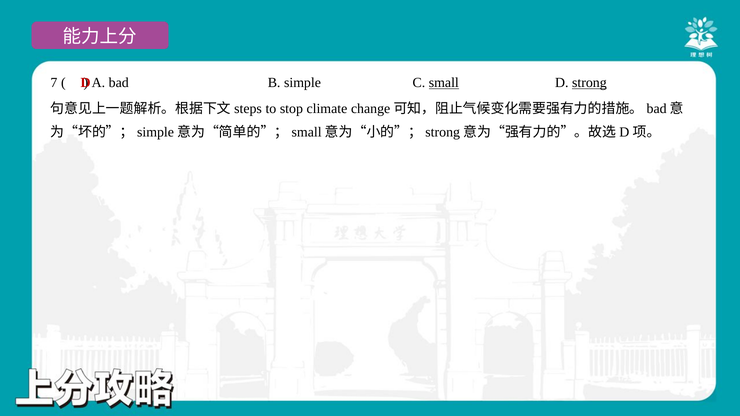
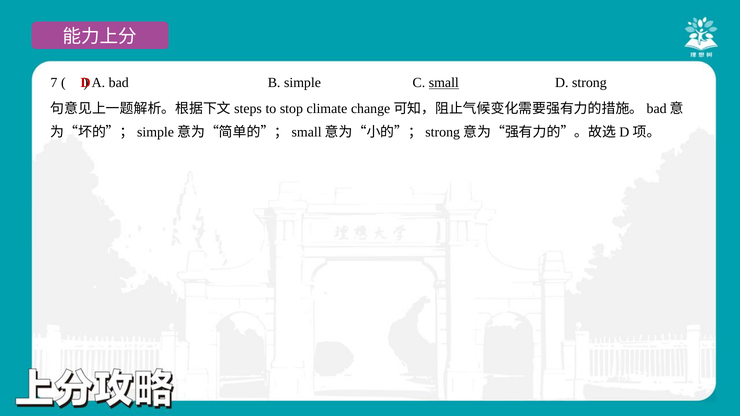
strong underline: present -> none
